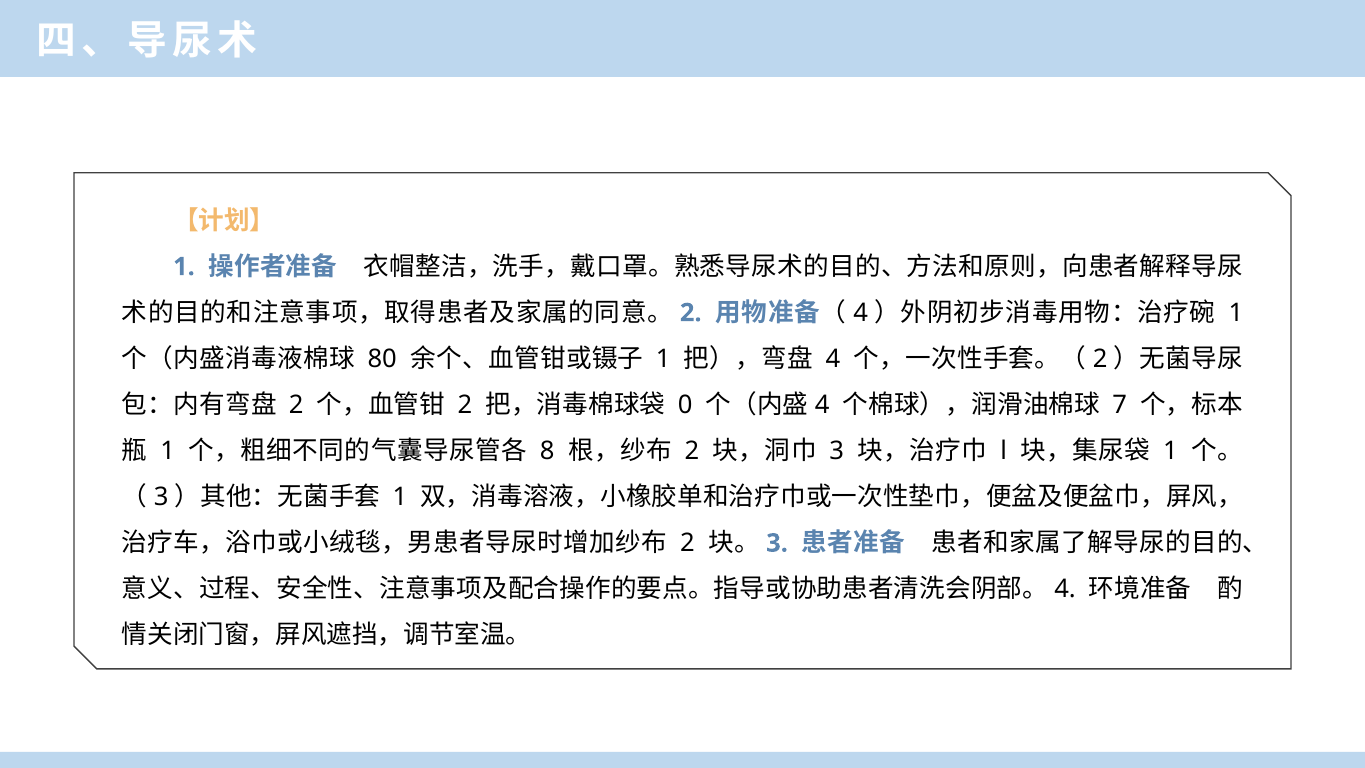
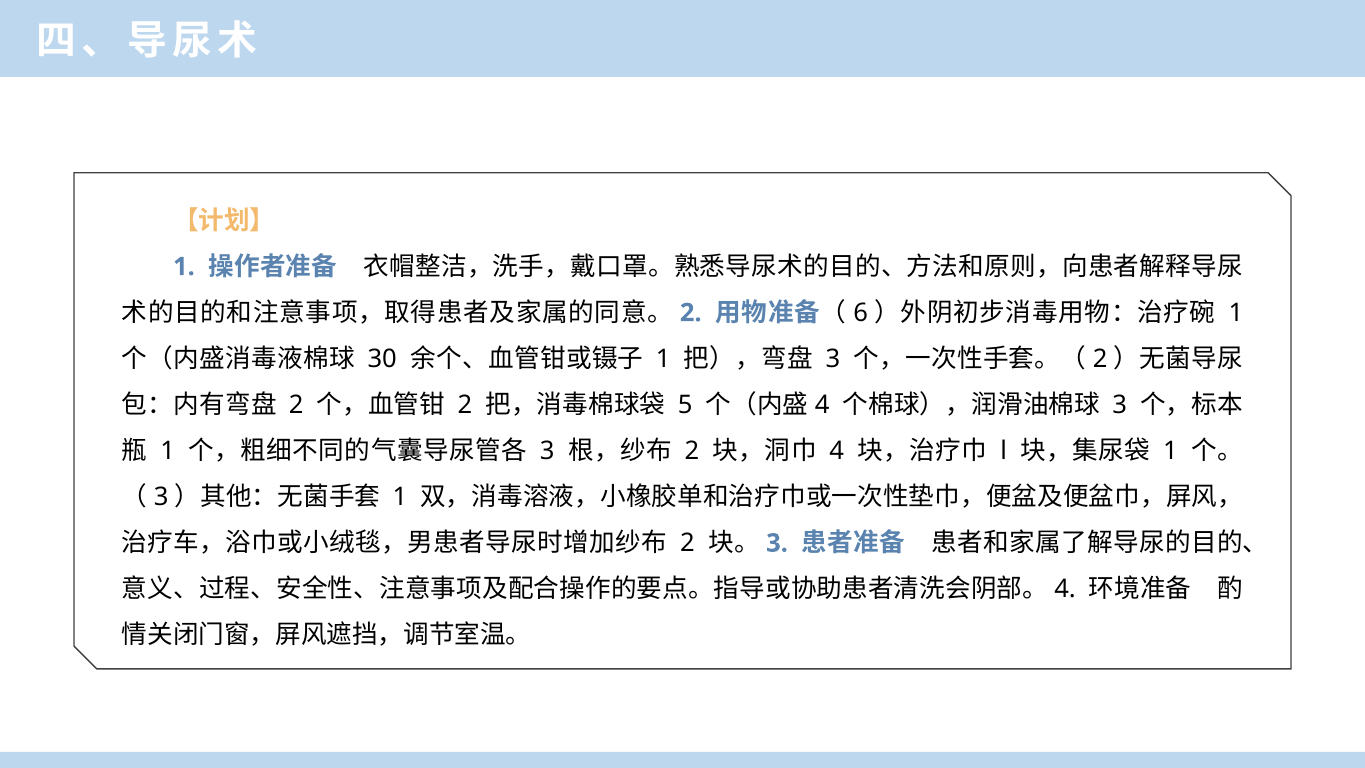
4 at (861, 313): 4 -> 6
80: 80 -> 30
4 at (833, 359): 4 -> 3
0: 0 -> 5
7 at (1120, 405): 7 -> 3
8 at (547, 451): 8 -> 3
3 at (837, 451): 3 -> 4
